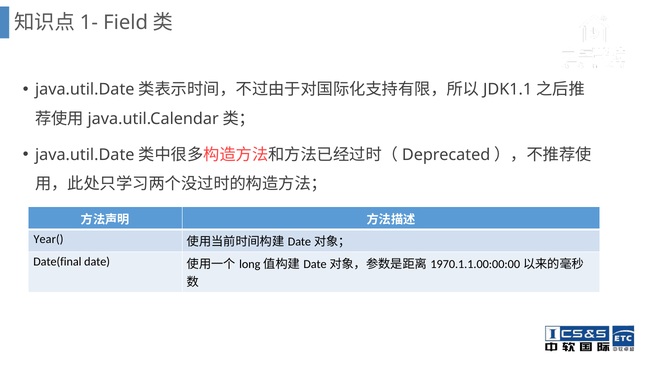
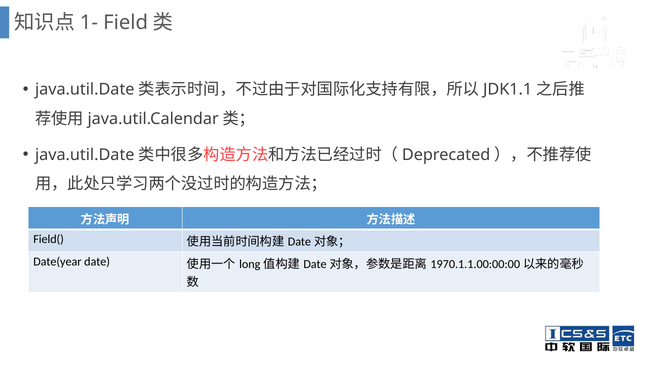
Year(: Year( -> Field(
Date(final: Date(final -> Date(year
